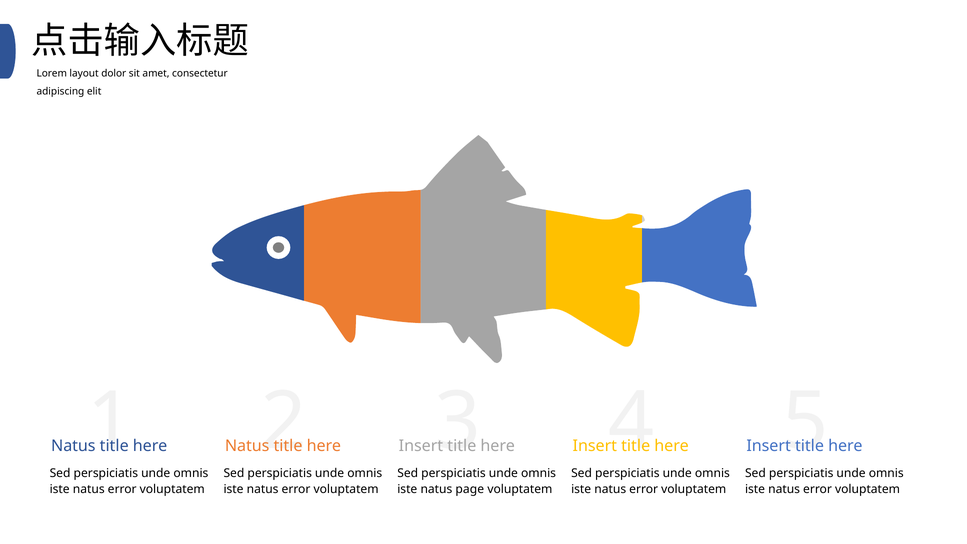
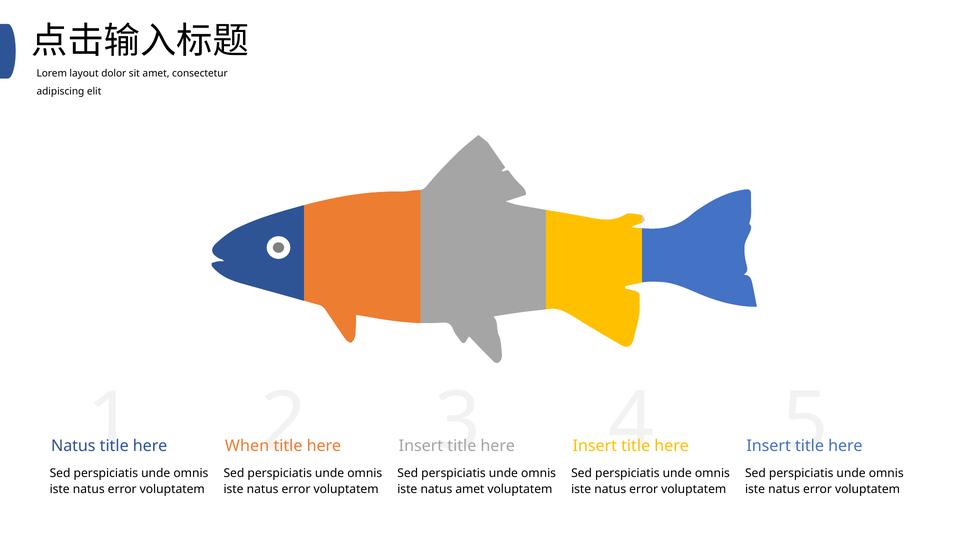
Natus at (247, 446): Natus -> When
natus page: page -> amet
